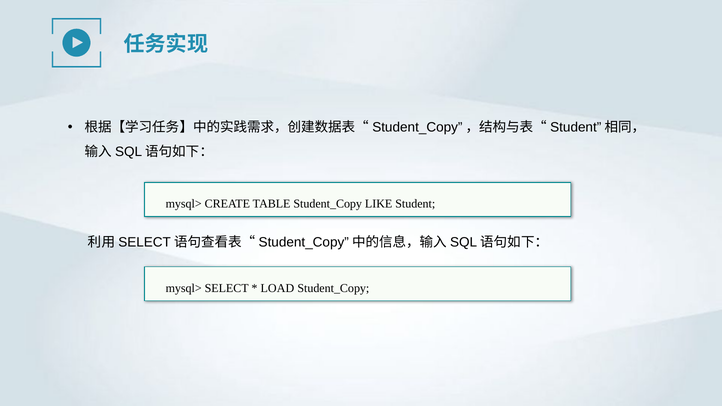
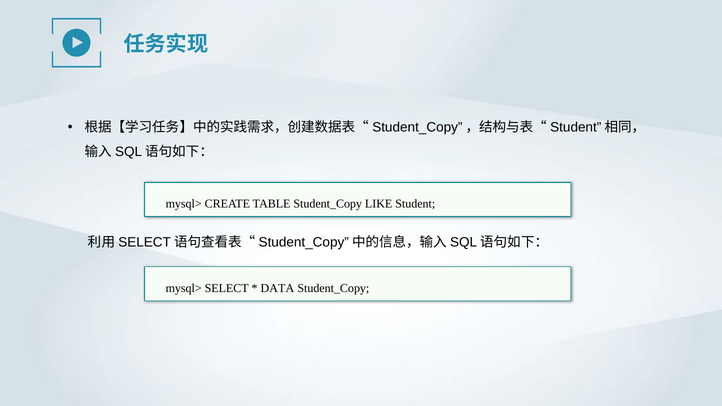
LOAD: LOAD -> DATA
